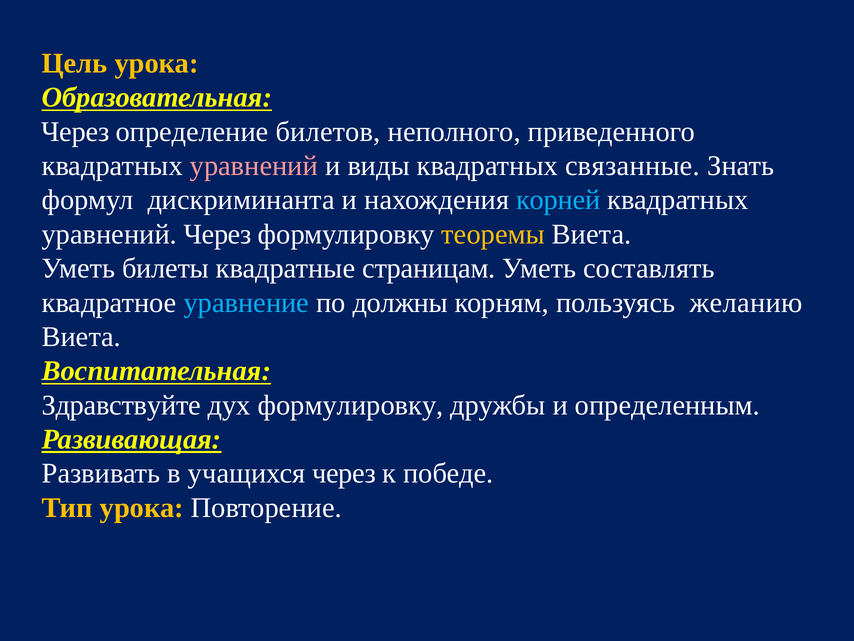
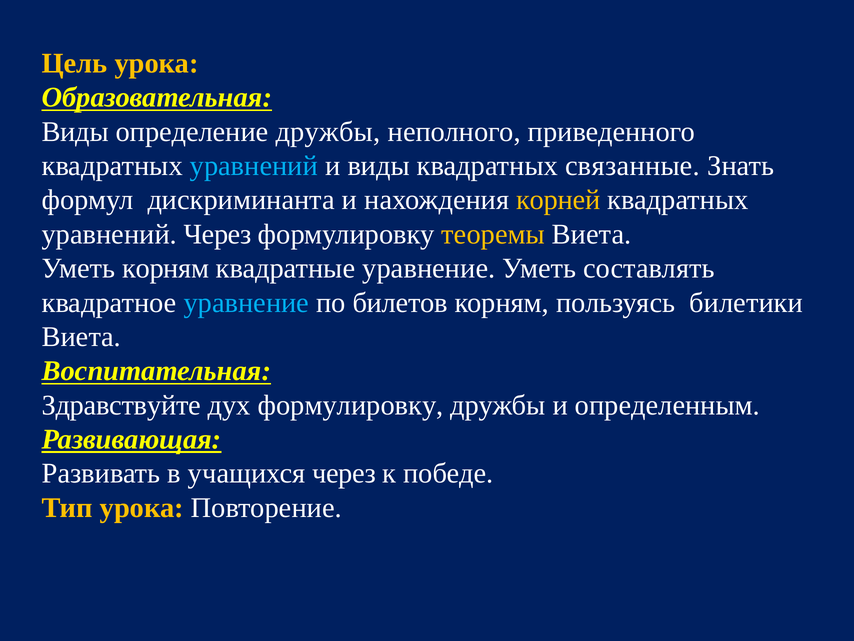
Через at (75, 132): Через -> Виды
определение билетов: билетов -> дружбы
уравнений at (254, 166) colour: pink -> light blue
корней colour: light blue -> yellow
Уметь билеты: билеты -> корням
квадратные страницам: страницам -> уравнение
должны: должны -> билетов
желанию: желанию -> билетики
